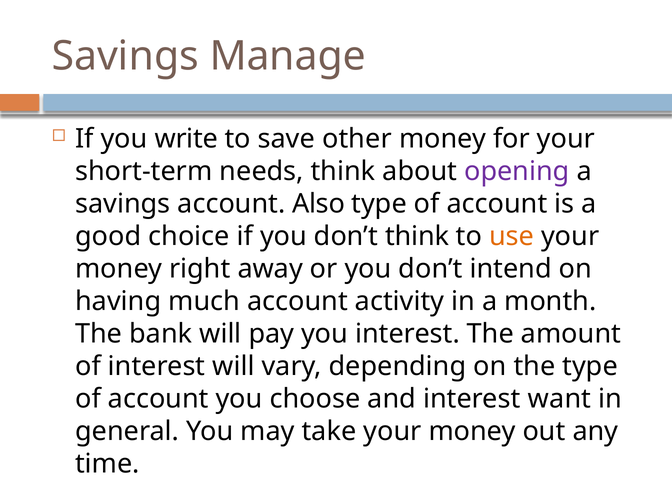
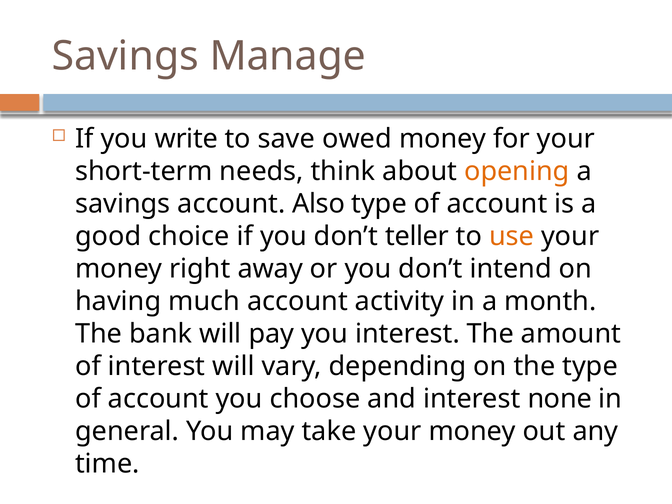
other: other -> owed
opening colour: purple -> orange
don’t think: think -> teller
want: want -> none
